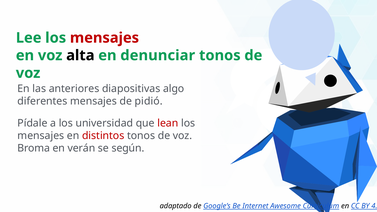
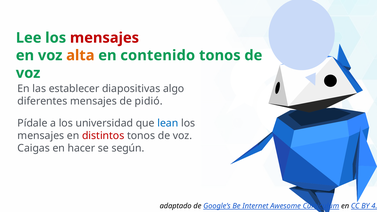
alta colour: black -> orange
denunciar: denunciar -> contenido
anteriores: anteriores -> establecer
lean colour: red -> blue
Broma: Broma -> Caigas
verán: verán -> hacer
